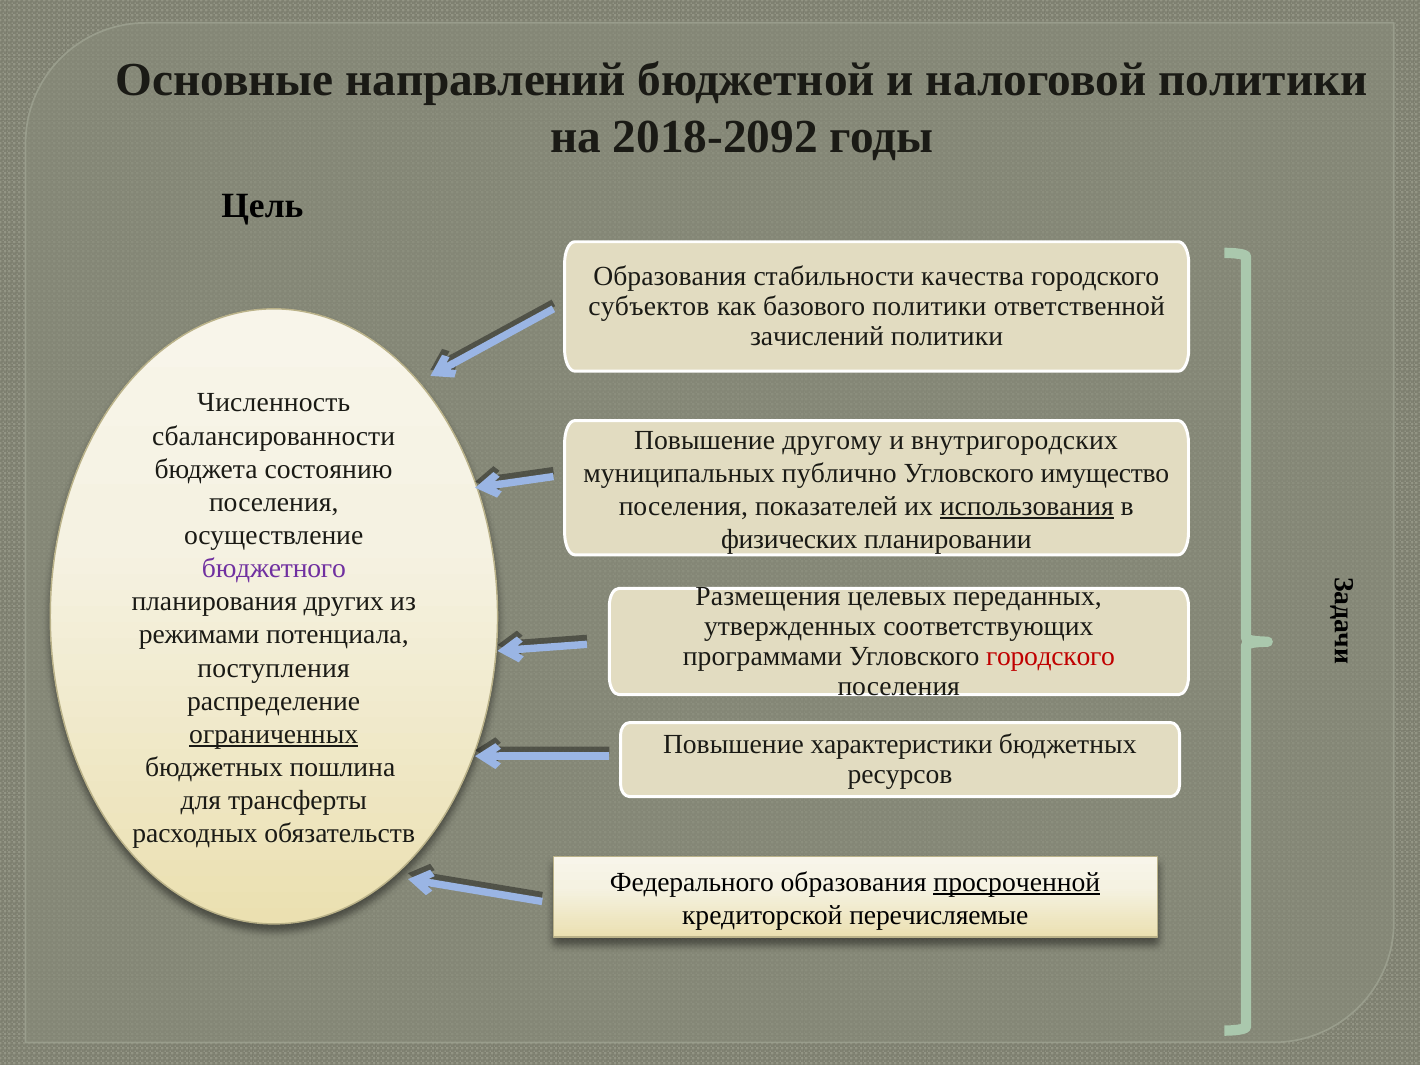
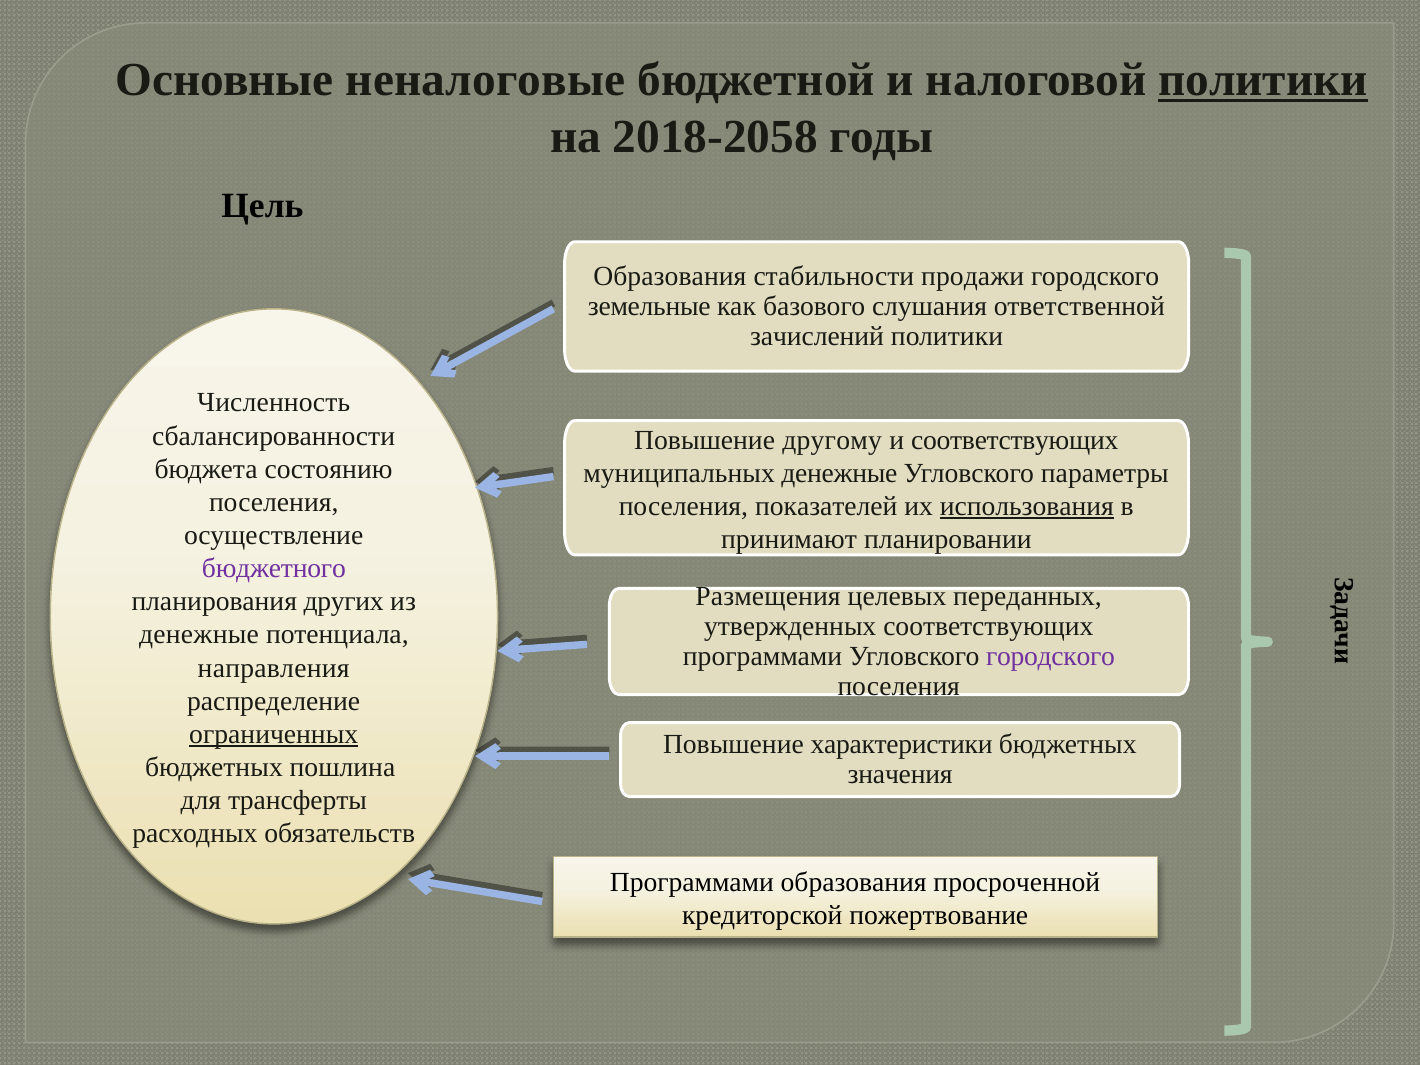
направлений: направлений -> неналоговые
политики at (1263, 80) underline: none -> present
2018-2092: 2018-2092 -> 2018-2058
качества: качества -> продажи
субъектов: субъектов -> земельные
базового политики: политики -> слушания
и внутригородских: внутригородских -> соответствующих
муниципальных публично: публично -> денежные
имущество: имущество -> параметры
физических: физических -> принимают
режимами at (199, 635): режимами -> денежные
городского at (1050, 656) colour: red -> purple
поступления: поступления -> направления
ресурсов: ресурсов -> значения
Федерального at (692, 882): Федерального -> Программами
просроченной underline: present -> none
перечисляемые: перечисляемые -> пожертвование
